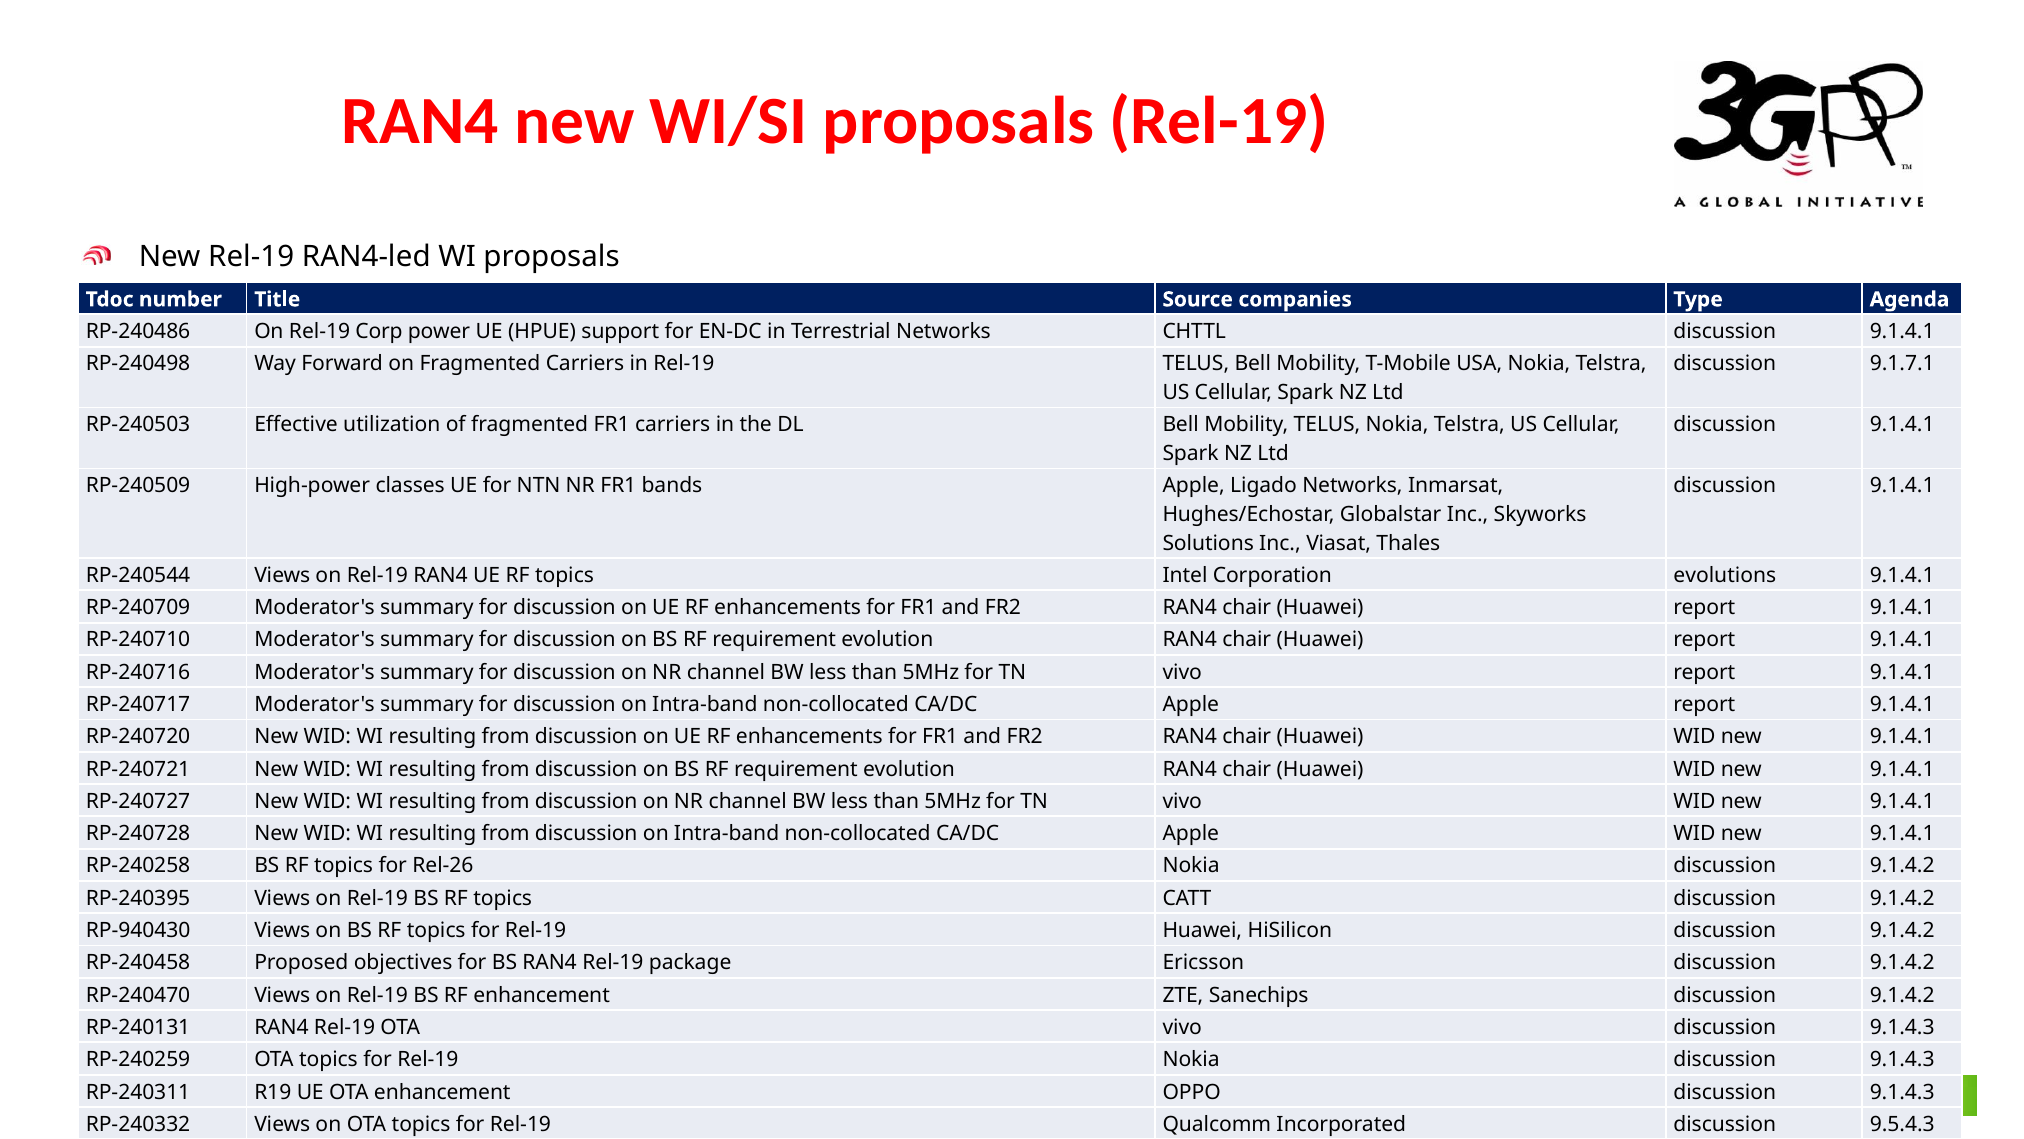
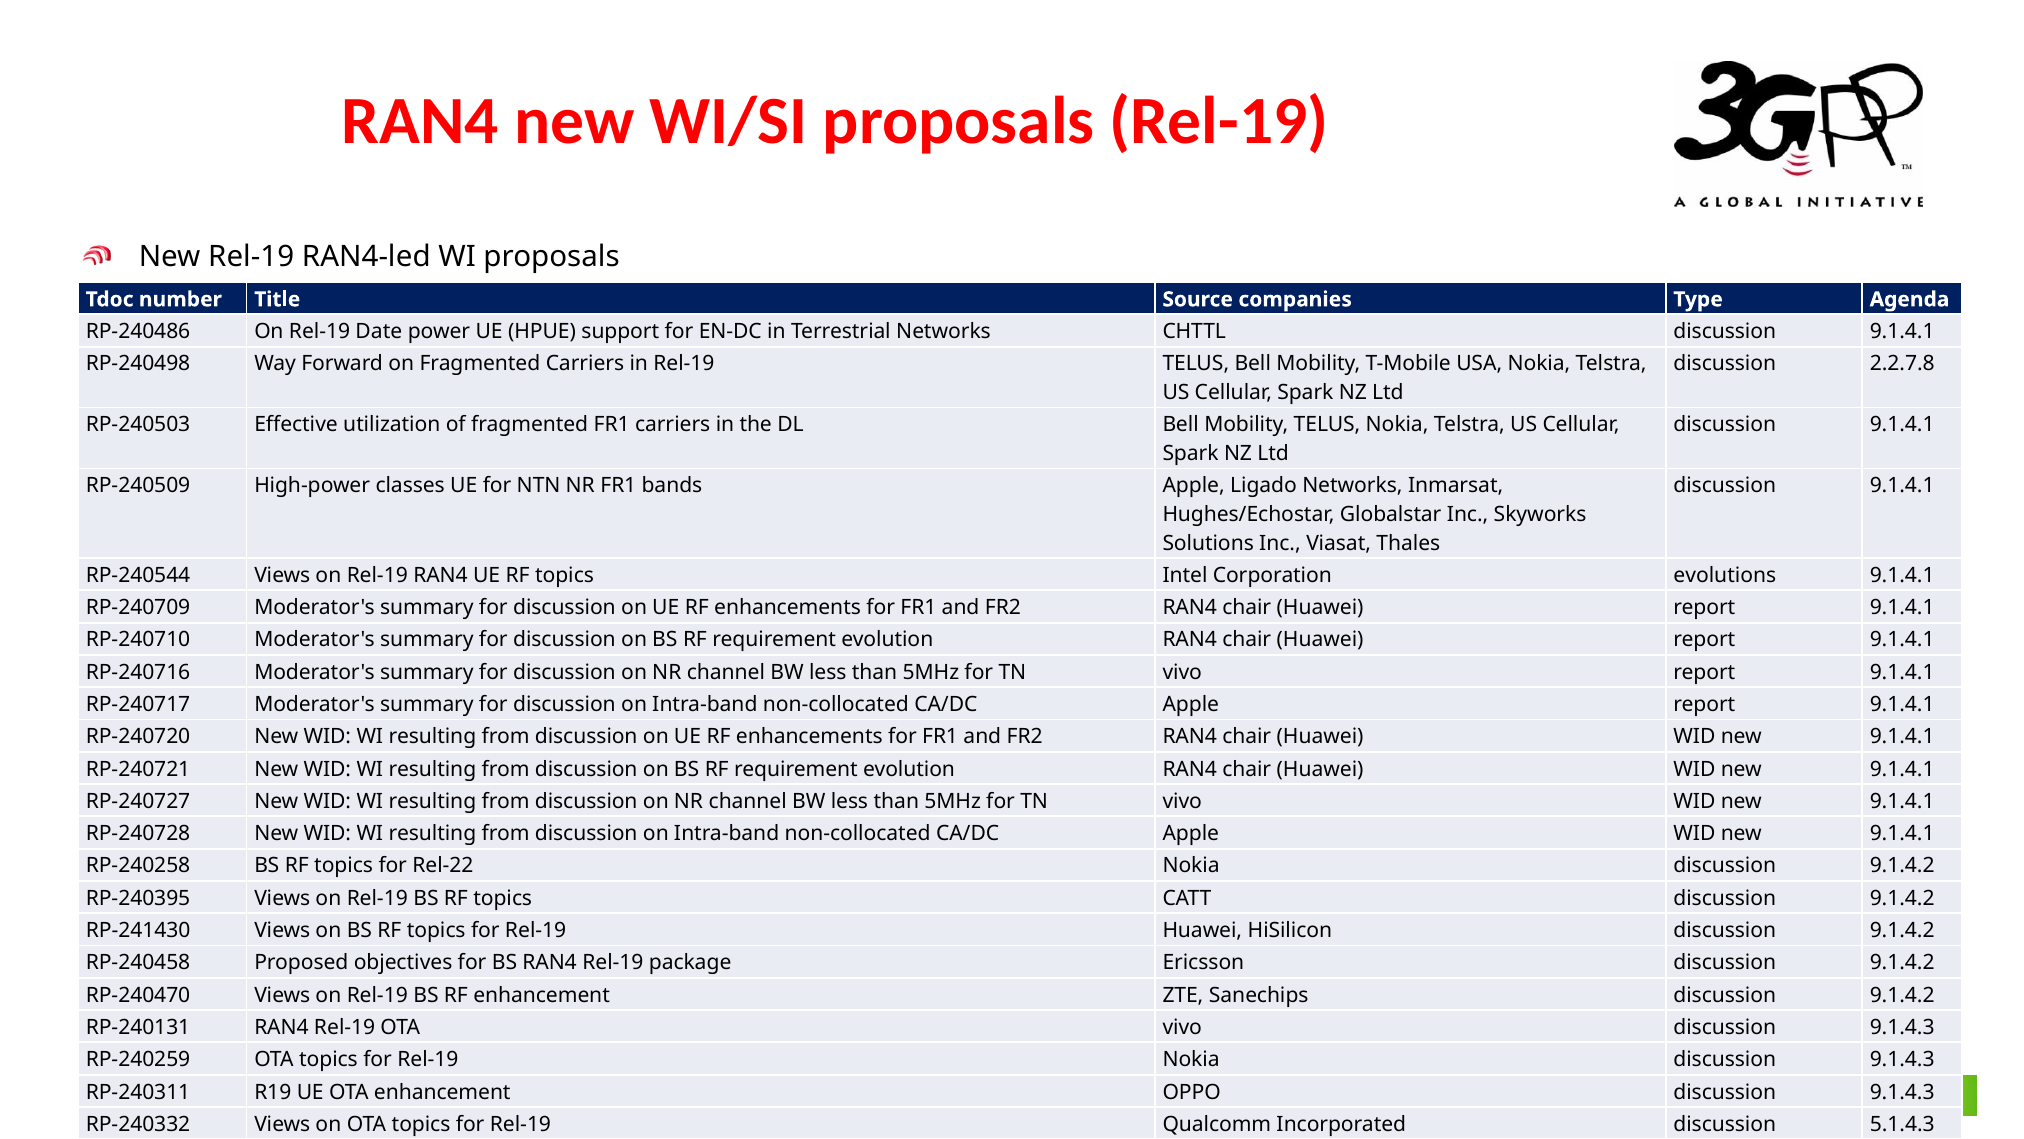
Corp: Corp -> Date
9.1.7.1: 9.1.7.1 -> 2.2.7.8
Rel-26: Rel-26 -> Rel-22
RP-940430: RP-940430 -> RP-241430
9.5.4.3: 9.5.4.3 -> 5.1.4.3
